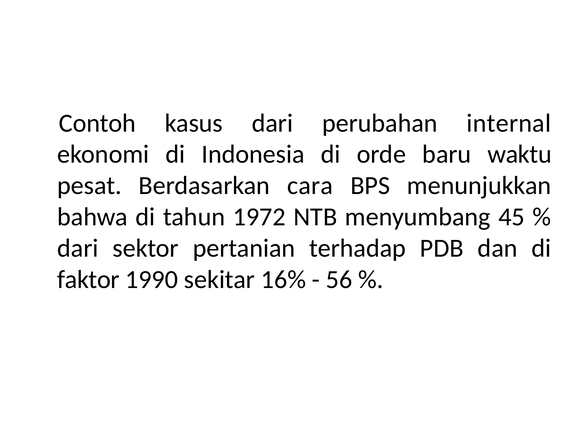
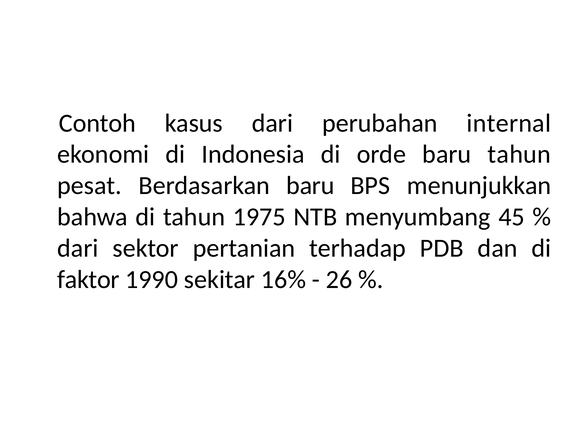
baru waktu: waktu -> tahun
Berdasarkan cara: cara -> baru
1972: 1972 -> 1975
56: 56 -> 26
